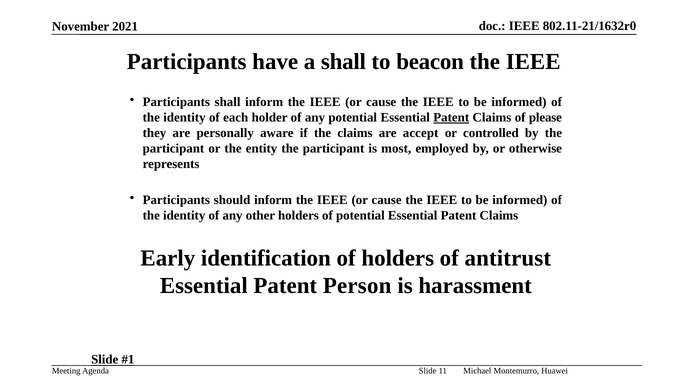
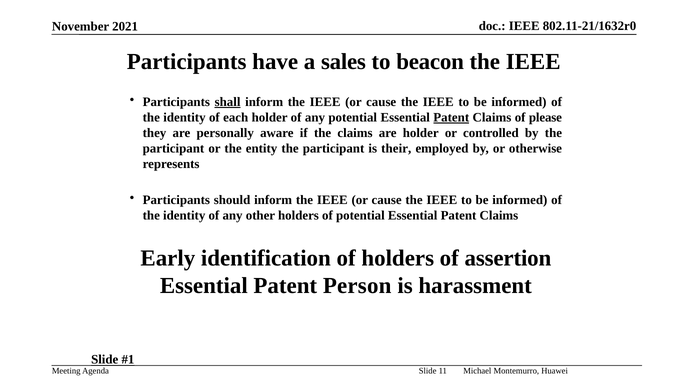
a shall: shall -> sales
shall at (228, 102) underline: none -> present
are accept: accept -> holder
most: most -> their
antitrust: antitrust -> assertion
